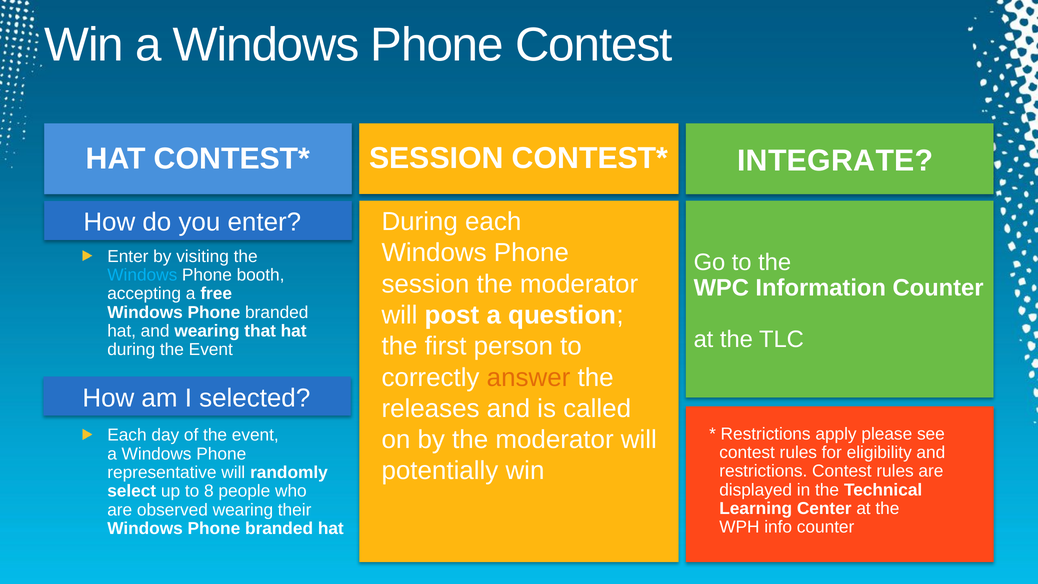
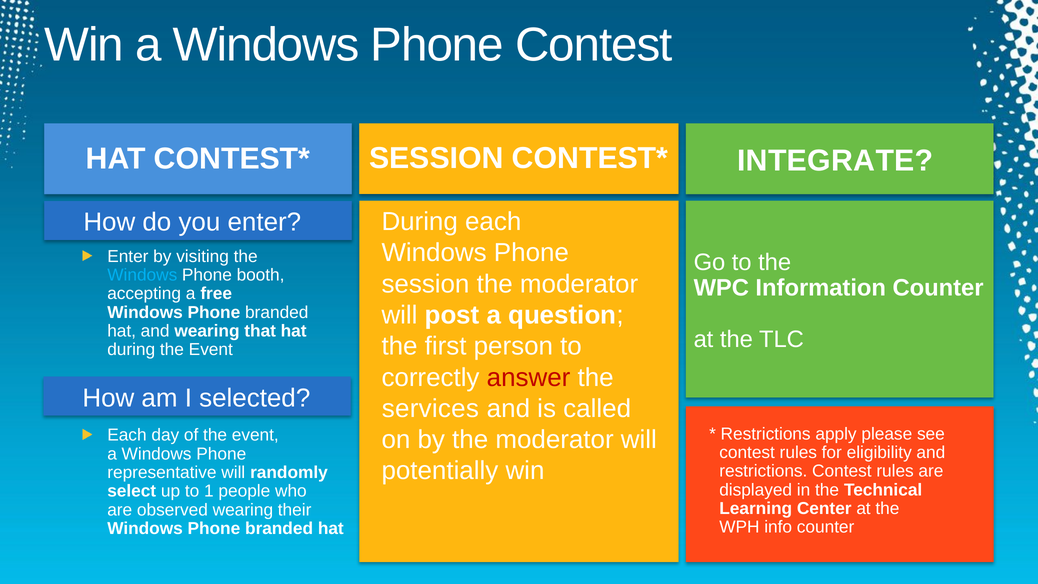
answer colour: orange -> red
releases: releases -> services
8: 8 -> 1
